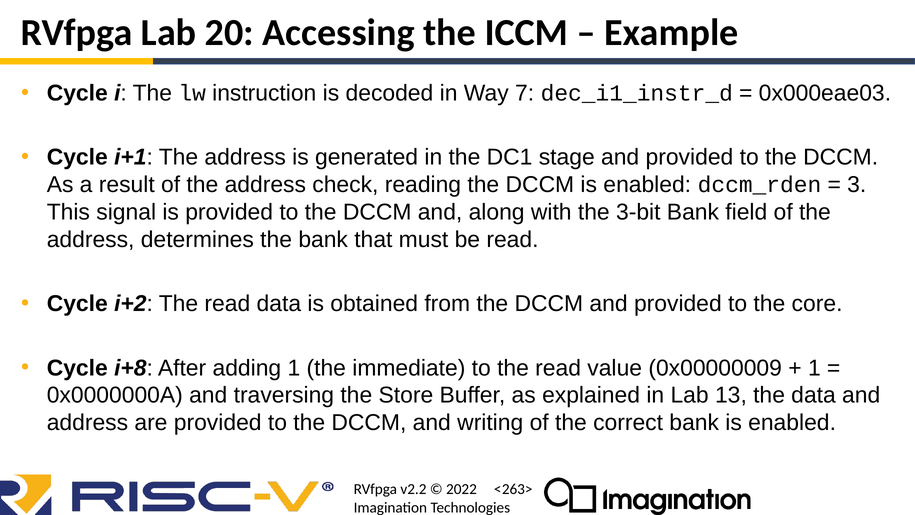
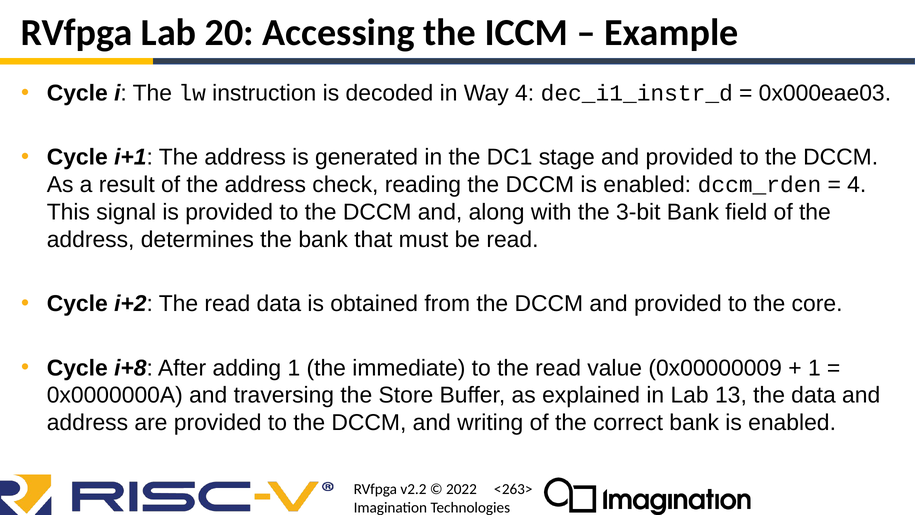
Way 7: 7 -> 4
3 at (857, 185): 3 -> 4
